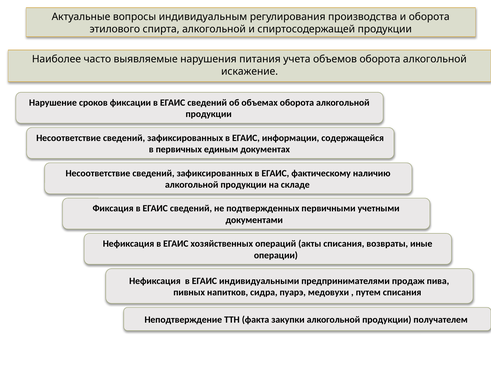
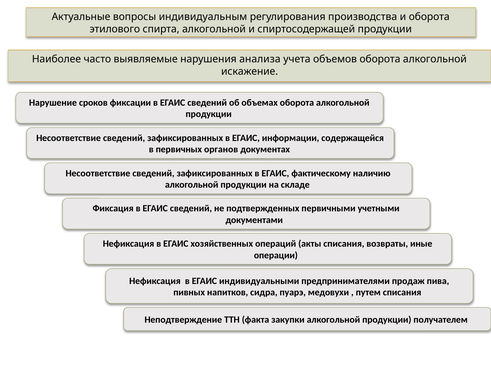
питания: питания -> анализа
единым: единым -> органов
